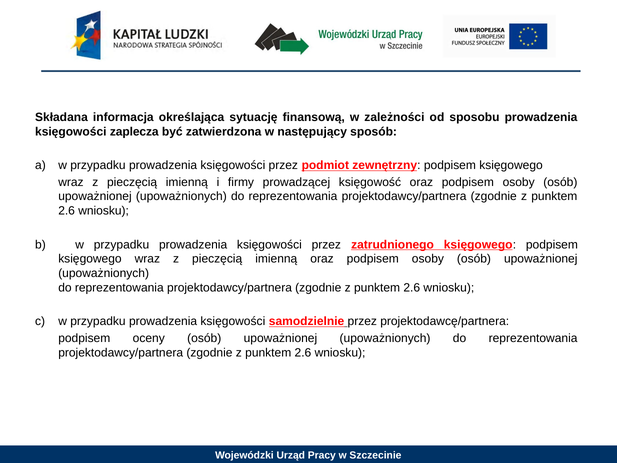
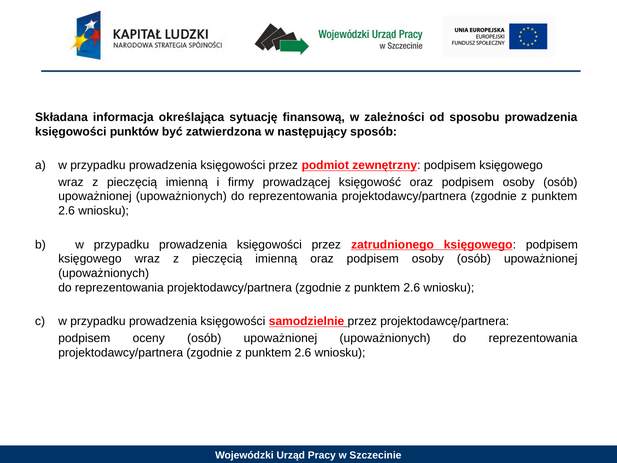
zaplecza: zaplecza -> punktów
